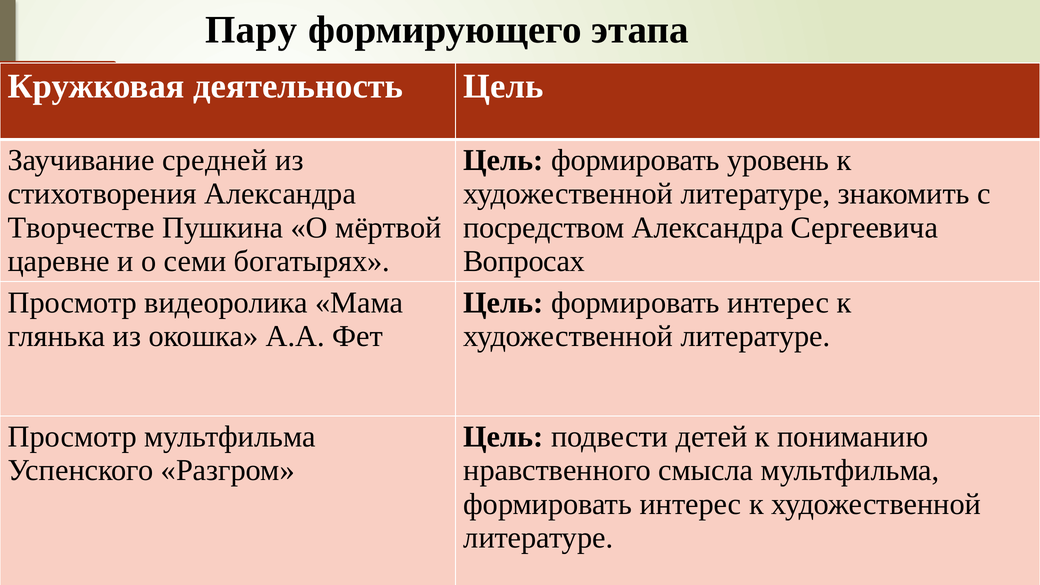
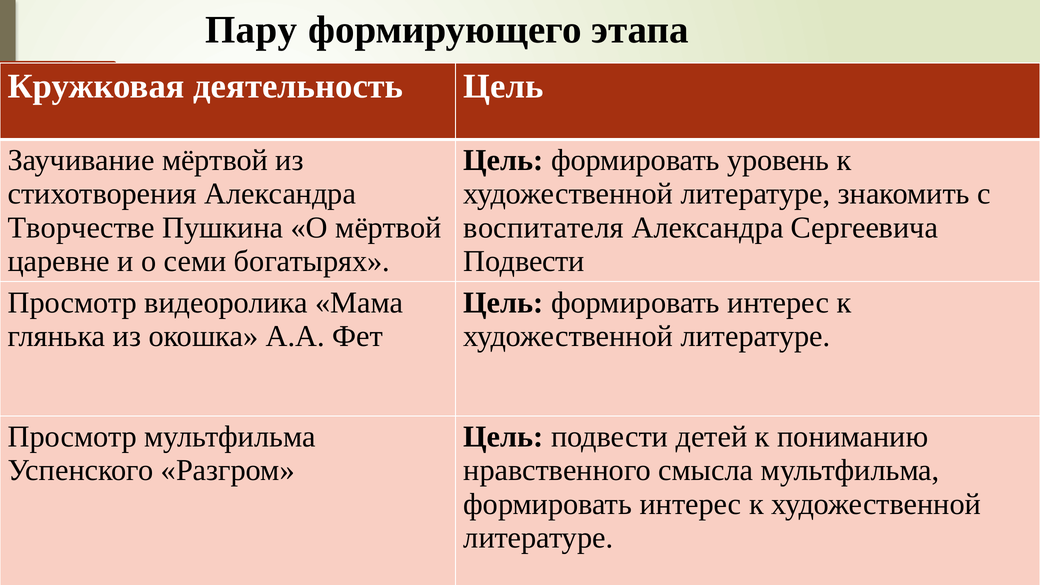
Заучивание средней: средней -> мёртвой
посредством: посредством -> воспитателя
Вопросах at (524, 261): Вопросах -> Подвести
